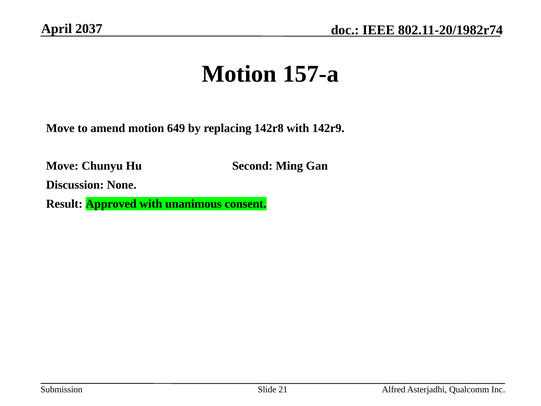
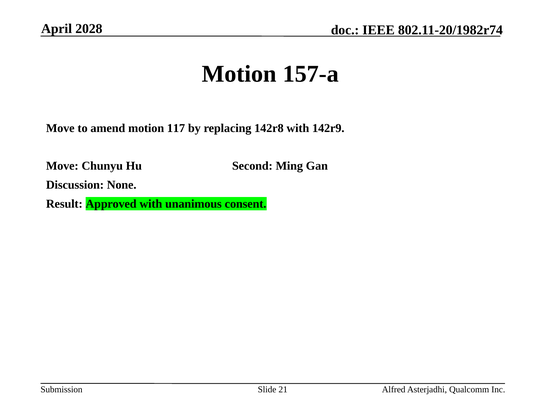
2037: 2037 -> 2028
649: 649 -> 117
